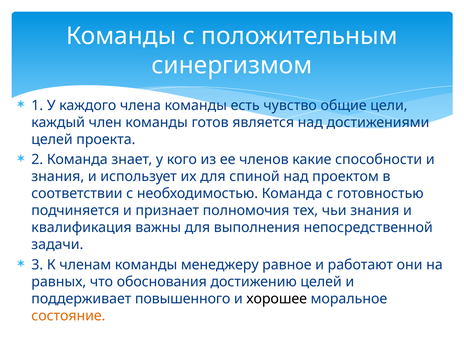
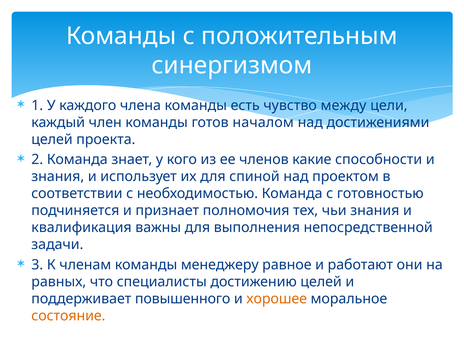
общие: общие -> между
является: является -> началом
обоснования: обоснования -> специалисты
хорошее colour: black -> orange
